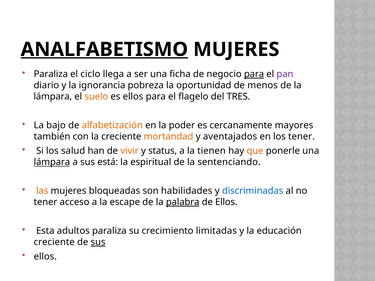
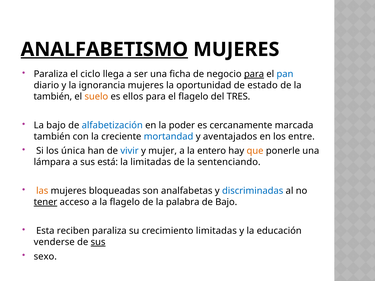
pan colour: purple -> blue
ignorancia pobreza: pobreza -> mujeres
menos: menos -> estado
lámpara at (53, 97): lámpara -> también
alfabetización colour: orange -> blue
mayores: mayores -> marcada
mortandad colour: orange -> blue
los tener: tener -> entre
salud: salud -> única
vivir colour: orange -> blue
status: status -> mujer
tienen: tienen -> entero
lámpara at (52, 162) underline: present -> none
la espiritual: espiritual -> limitadas
habilidades: habilidades -> analfabetas
tener at (45, 202) underline: none -> present
la escape: escape -> flagelo
palabra underline: present -> none
de Ellos: Ellos -> Bajo
adultos: adultos -> reciben
creciente at (54, 242): creciente -> venderse
ellos at (45, 257): ellos -> sexo
